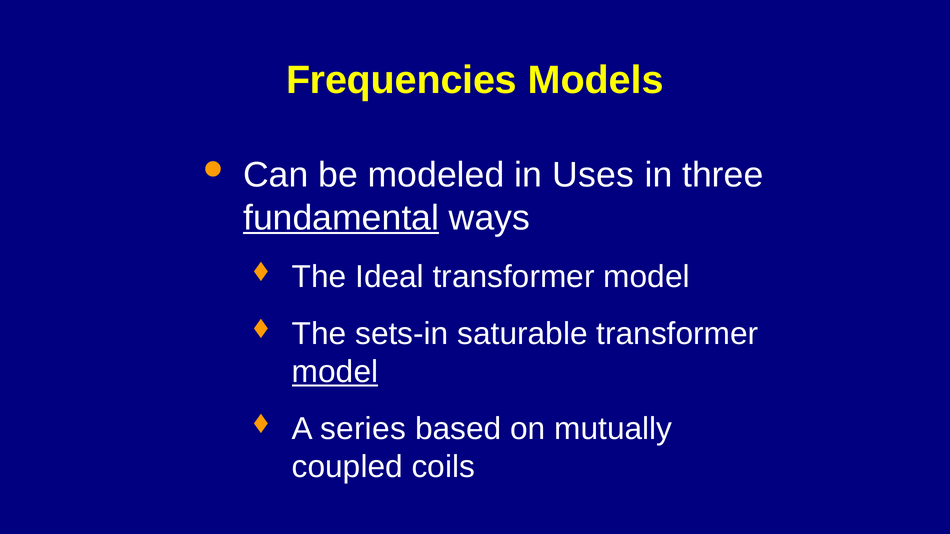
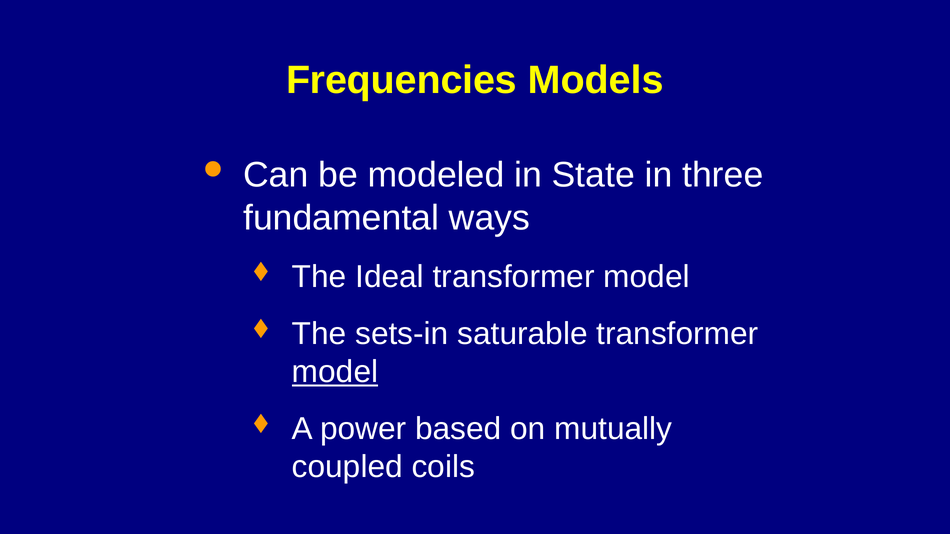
Uses: Uses -> State
fundamental underline: present -> none
series: series -> power
